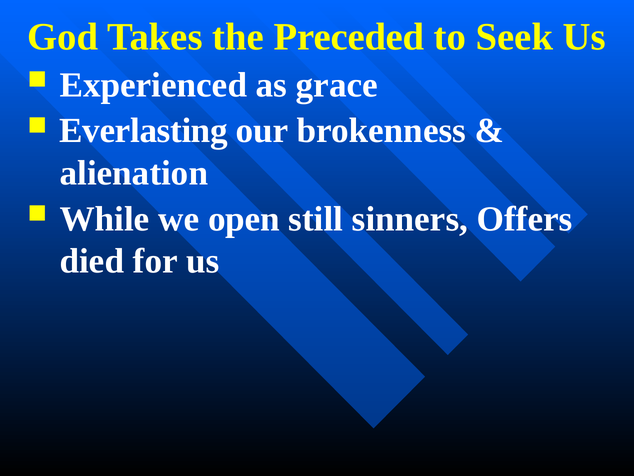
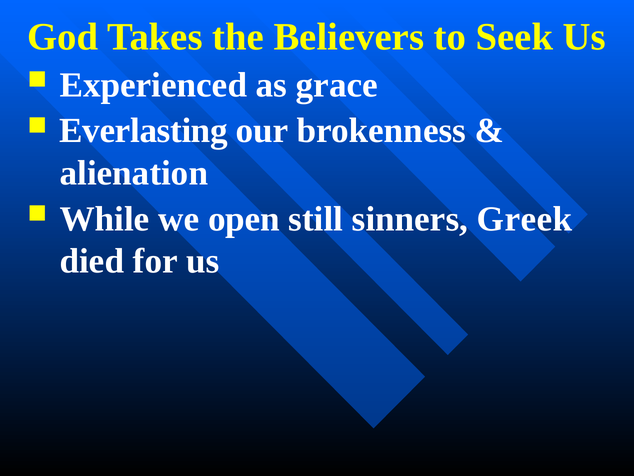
Preceded: Preceded -> Believers
Offers: Offers -> Greek
